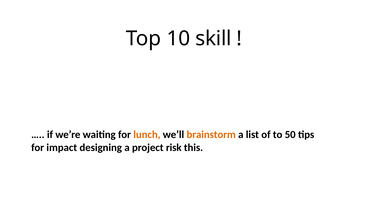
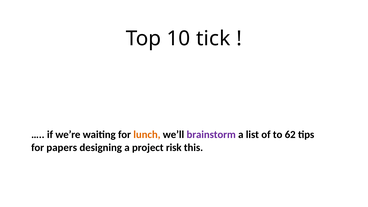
skill: skill -> tick
brainstorm colour: orange -> purple
50: 50 -> 62
impact: impact -> papers
